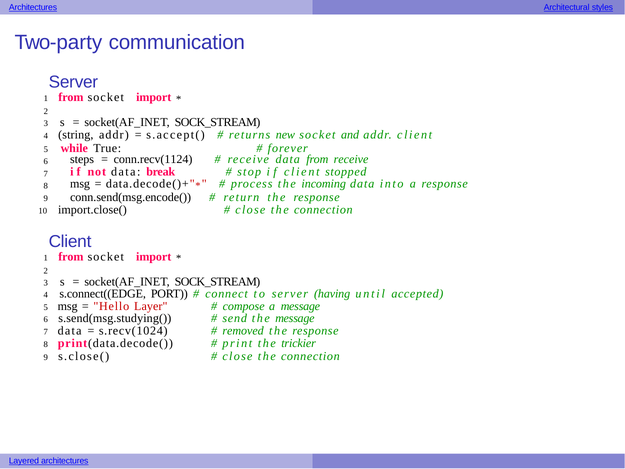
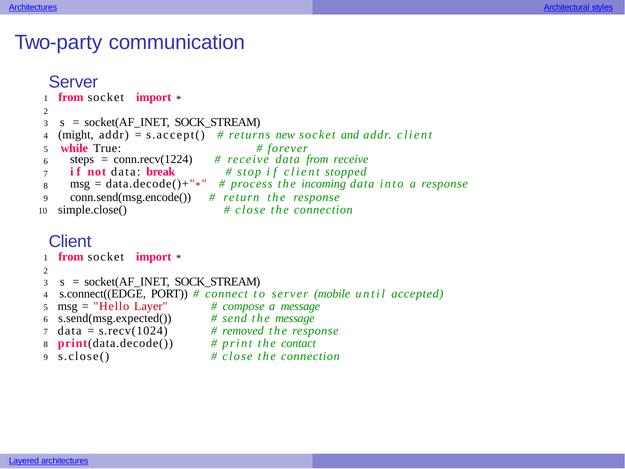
string: string -> might
conn.recv(1124: conn.recv(1124 -> conn.recv(1224
import.close(: import.close( -> simple.close(
having: having -> mobile
s.send(msg.studying(: s.send(msg.studying( -> s.send(msg.expected(
trickier: trickier -> contact
